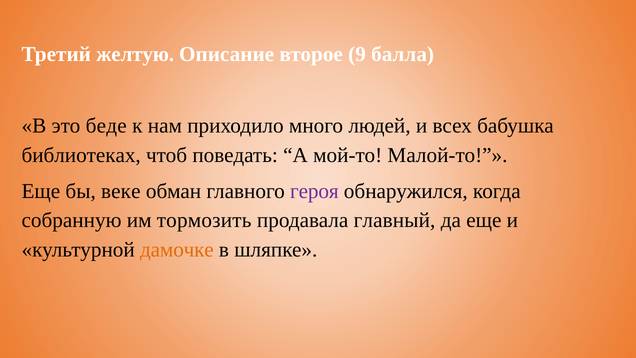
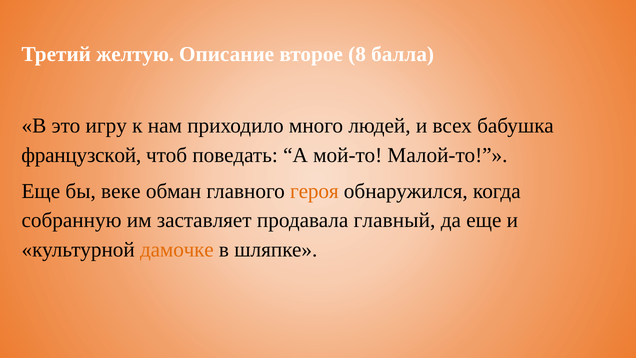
9: 9 -> 8
беде: беде -> игру
библиотеках: библиотеках -> французской
героя colour: purple -> orange
тормозить: тормозить -> заставляет
